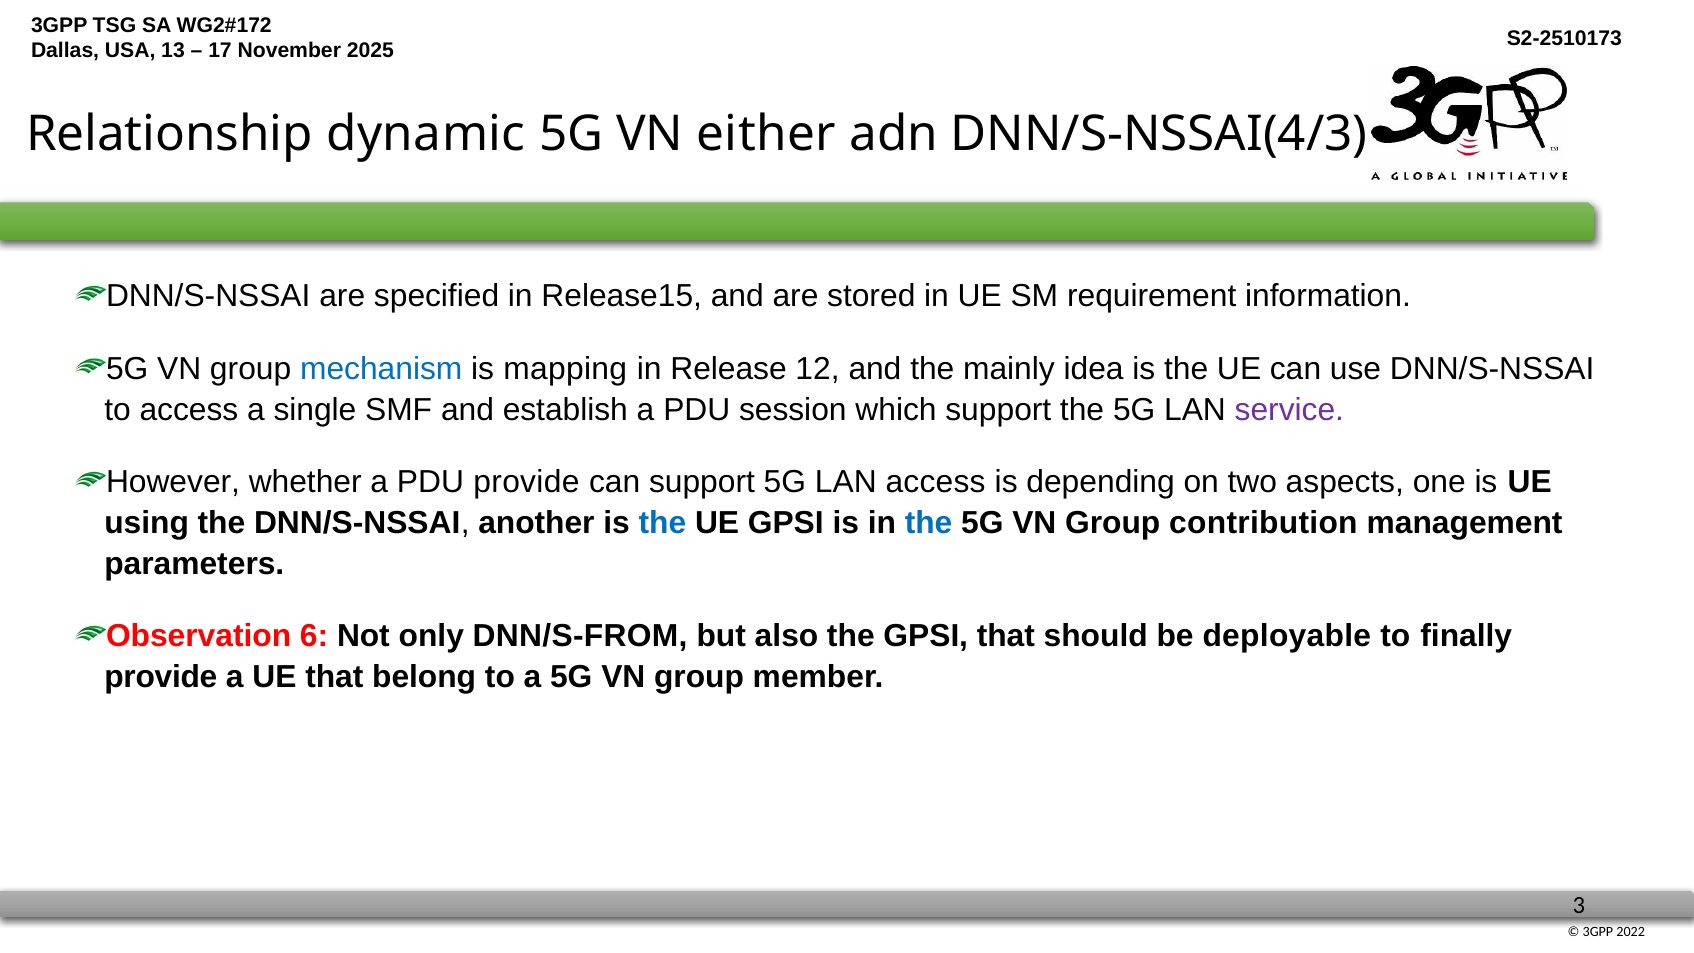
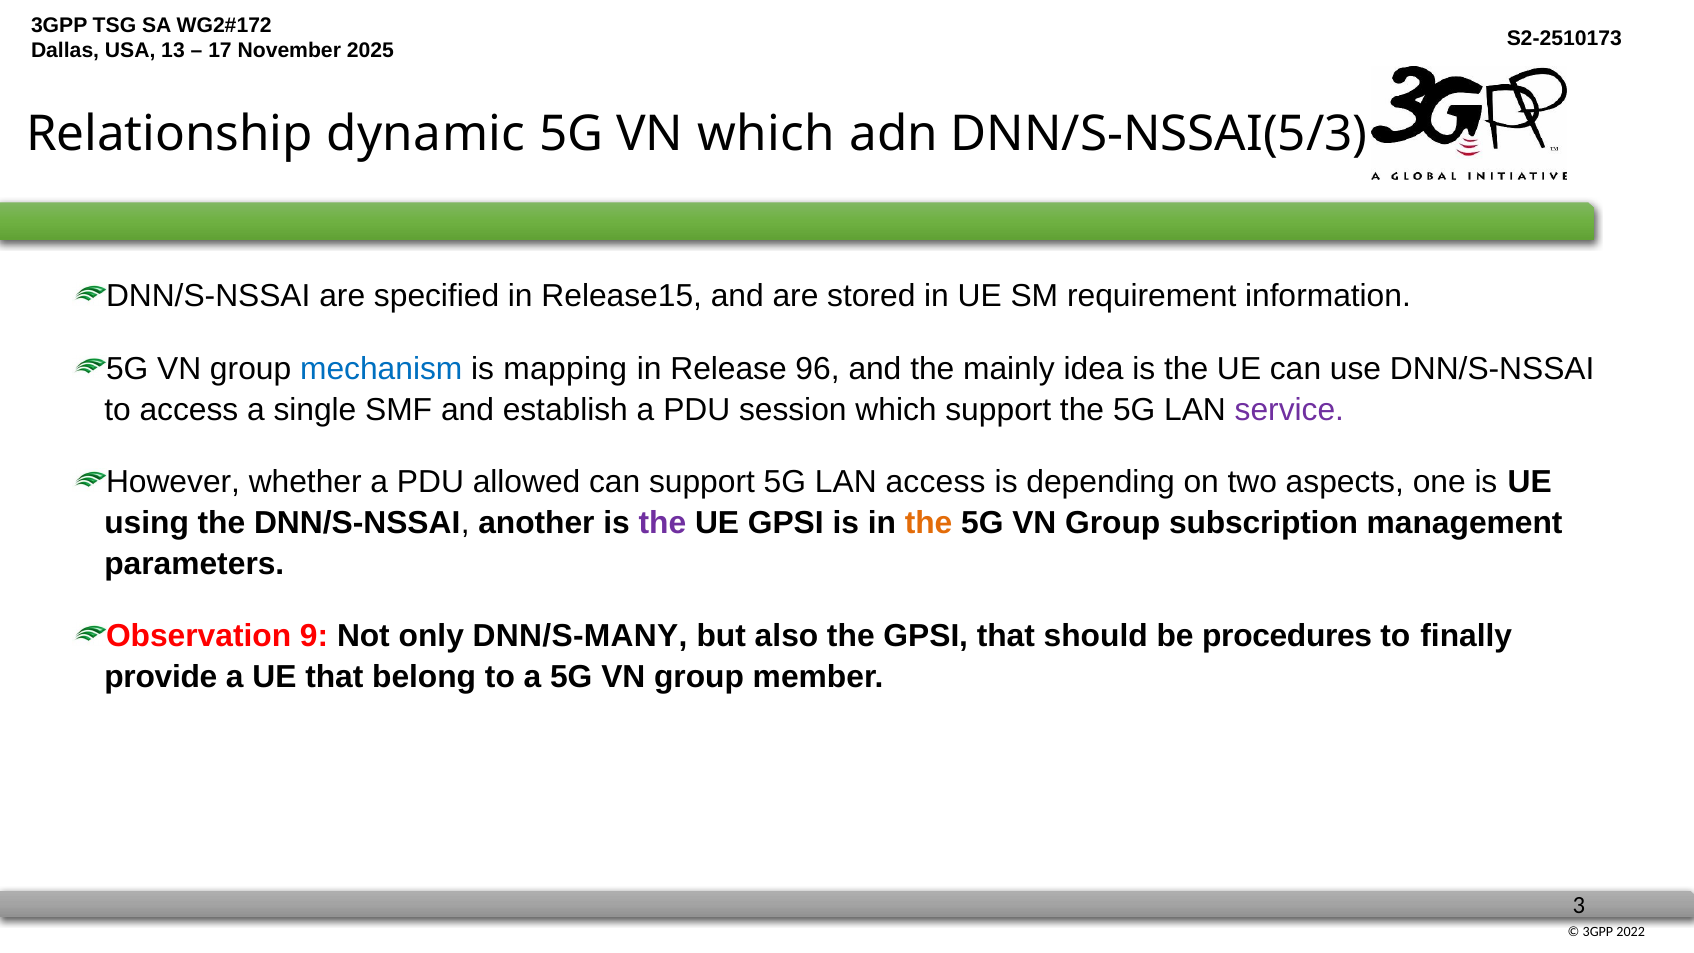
VN either: either -> which
DNN/S-NSSAI(4/3: DNN/S-NSSAI(4/3 -> DNN/S-NSSAI(5/3
12: 12 -> 96
PDU provide: provide -> allowed
the at (662, 523) colour: blue -> purple
the at (929, 523) colour: blue -> orange
contribution: contribution -> subscription
6: 6 -> 9
DNN/S-FROM: DNN/S-FROM -> DNN/S-MANY
deployable: deployable -> procedures
